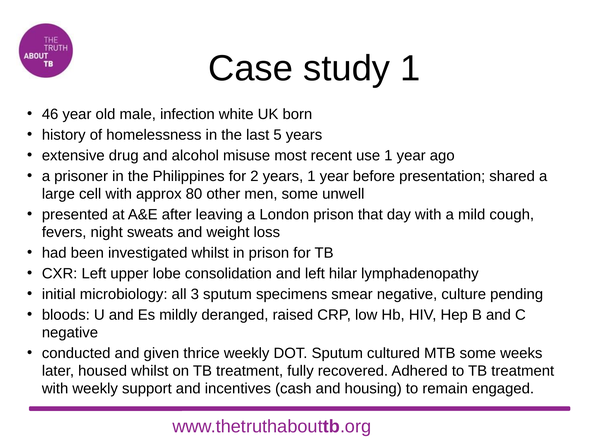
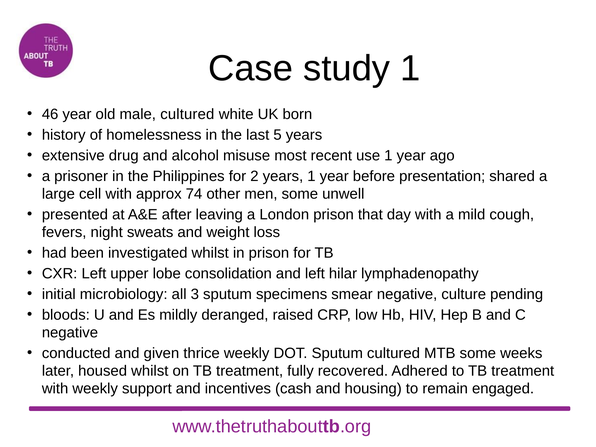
male infection: infection -> cultured
80: 80 -> 74
